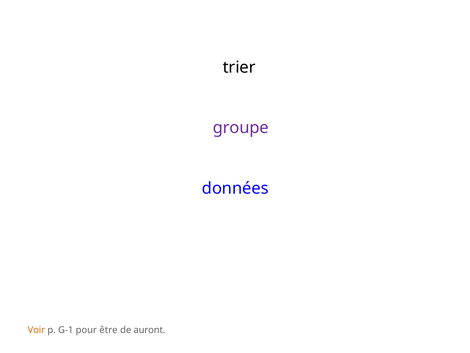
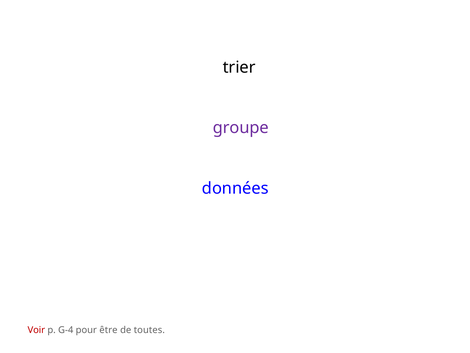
Voir colour: orange -> red
G-1: G-1 -> G-4
auront: auront -> toutes
